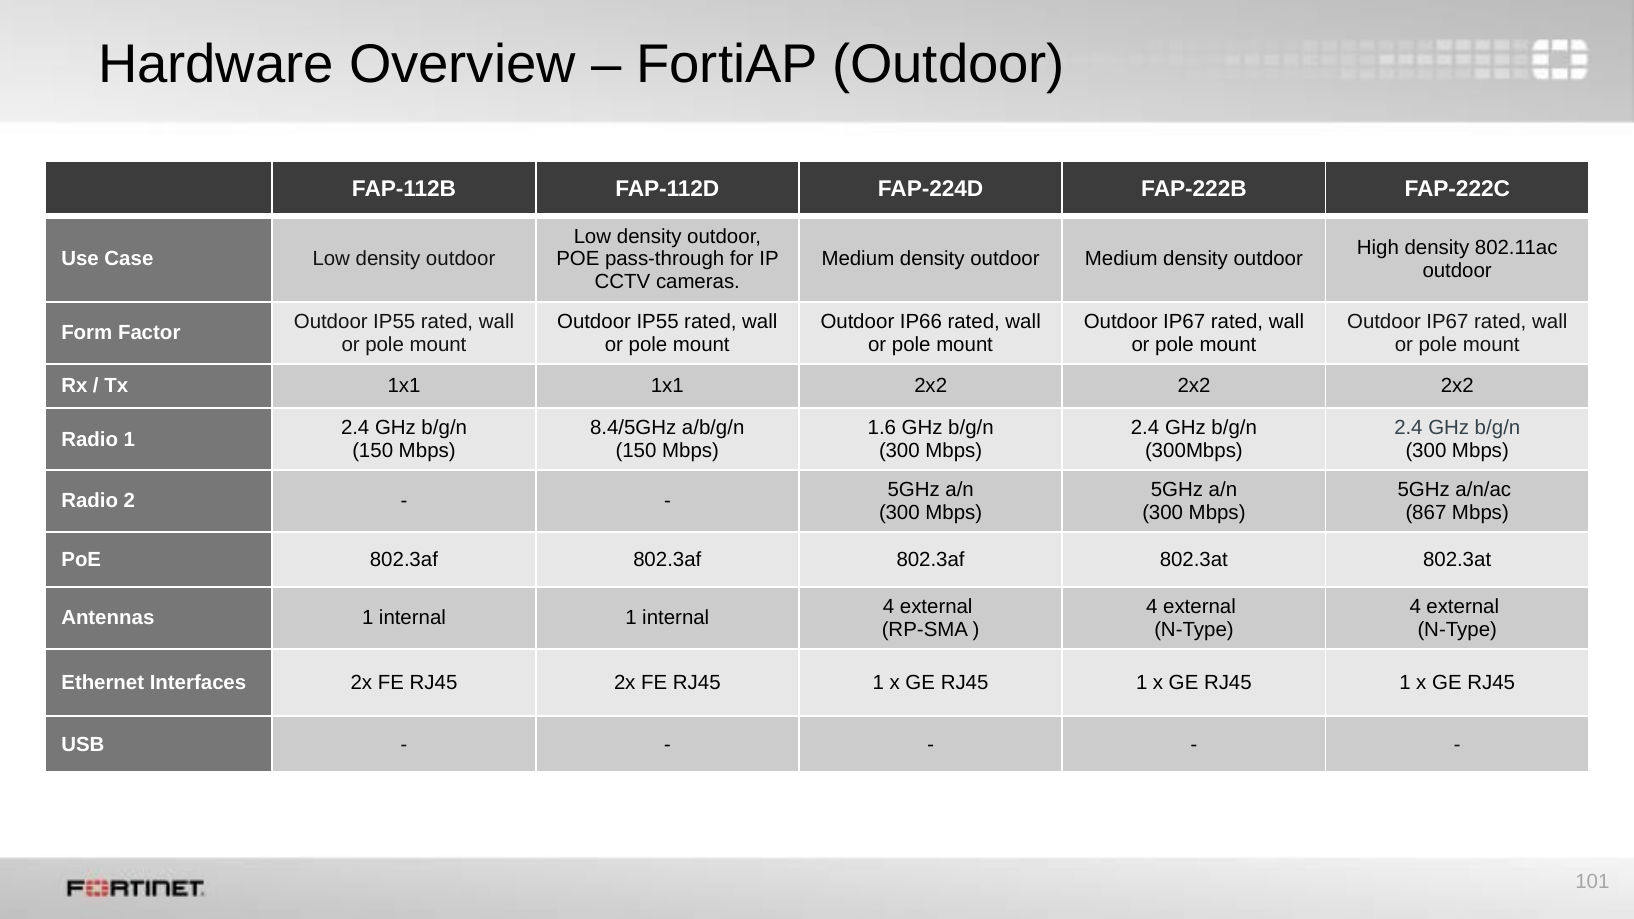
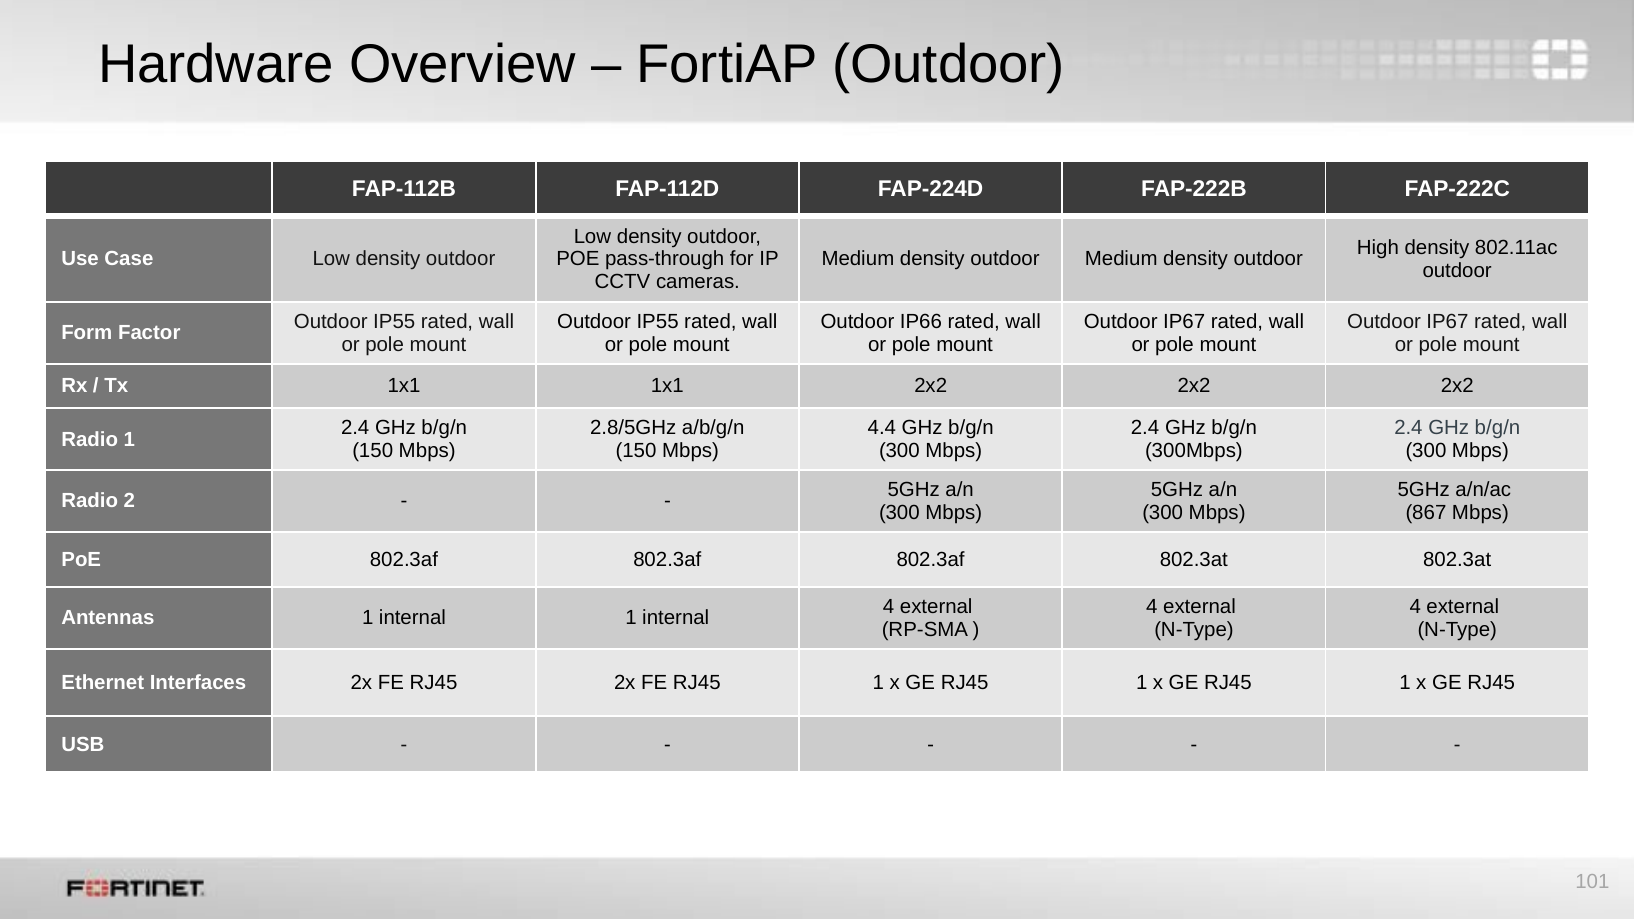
8.4/5GHz: 8.4/5GHz -> 2.8/5GHz
1.6: 1.6 -> 4.4
